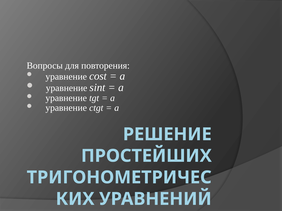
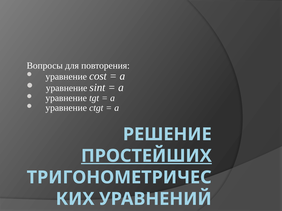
ПРОСТЕЙШИХ underline: none -> present
